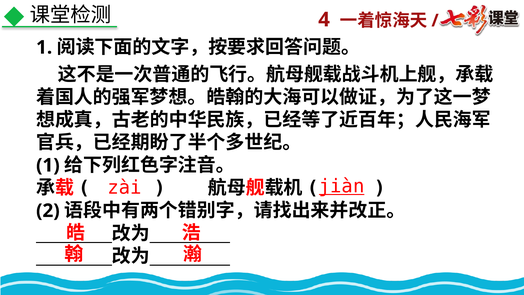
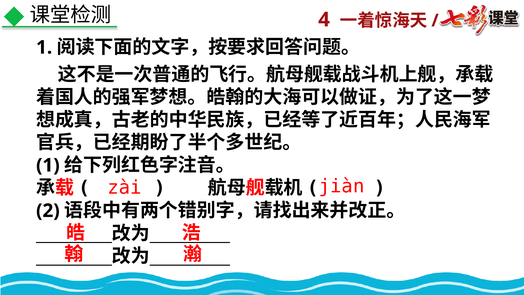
jiàn underline: present -> none
